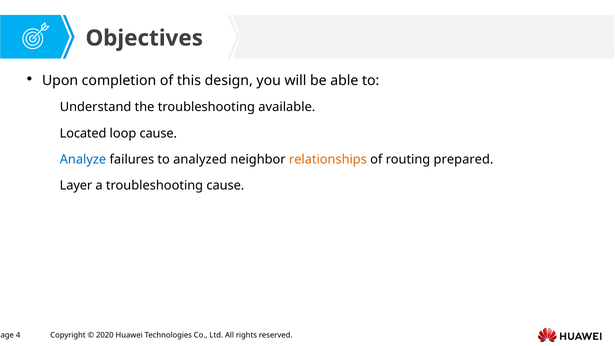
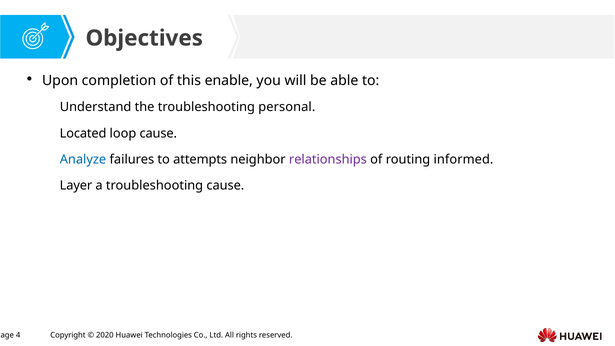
design: design -> enable
available: available -> personal
analyzed: analyzed -> attempts
relationships colour: orange -> purple
prepared: prepared -> informed
